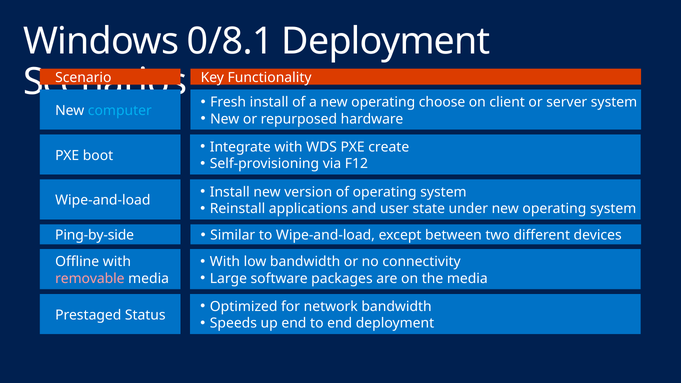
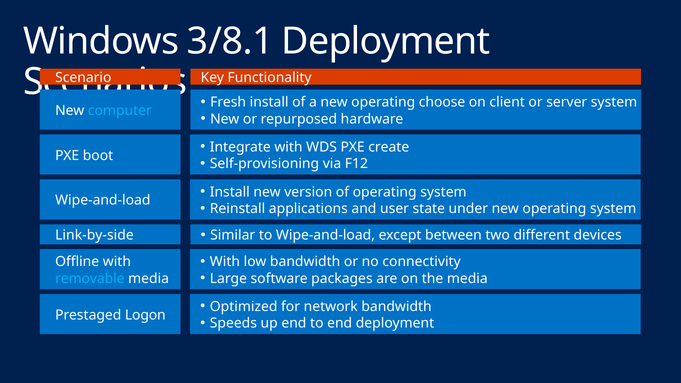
0/8.1: 0/8.1 -> 3/8.1
Ping-by-side: Ping-by-side -> Link-by-side
removable colour: pink -> light blue
Status: Status -> Logon
